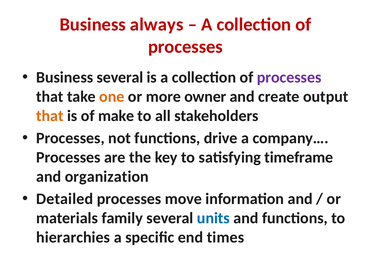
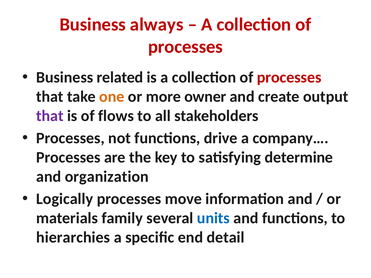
Business several: several -> related
processes at (289, 77) colour: purple -> red
that at (50, 116) colour: orange -> purple
make: make -> flows
timeframe: timeframe -> determine
Detailed: Detailed -> Logically
times: times -> detail
